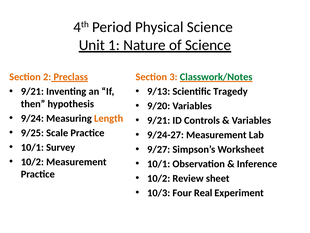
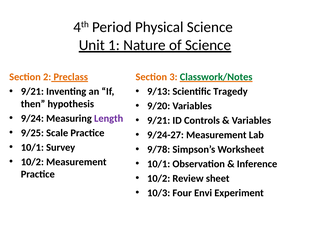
Length colour: orange -> purple
9/27: 9/27 -> 9/78
Real: Real -> Envi
